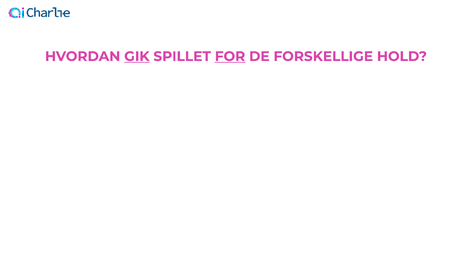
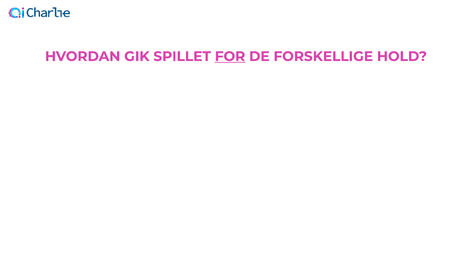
GIK underline: present -> none
